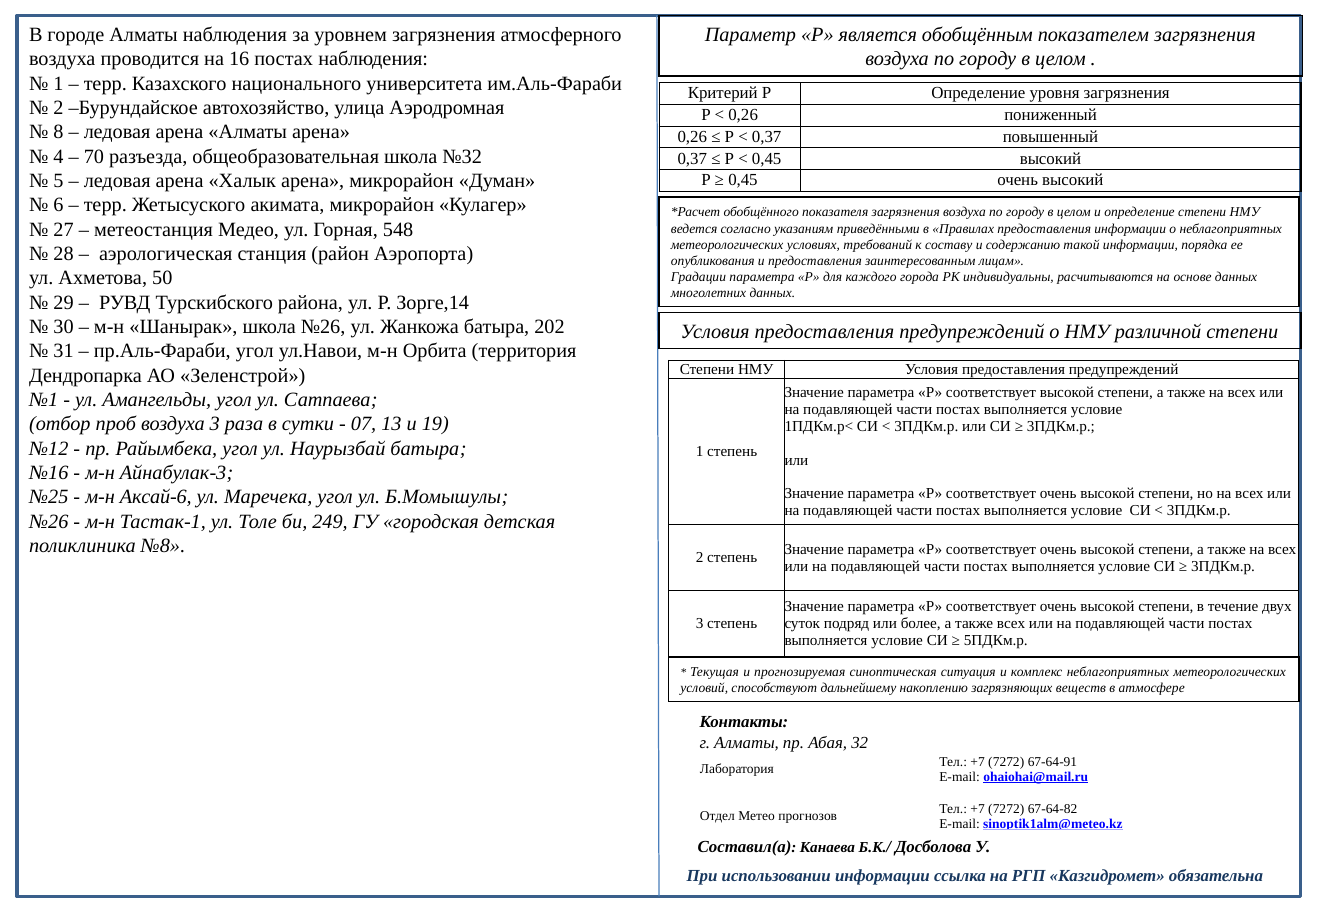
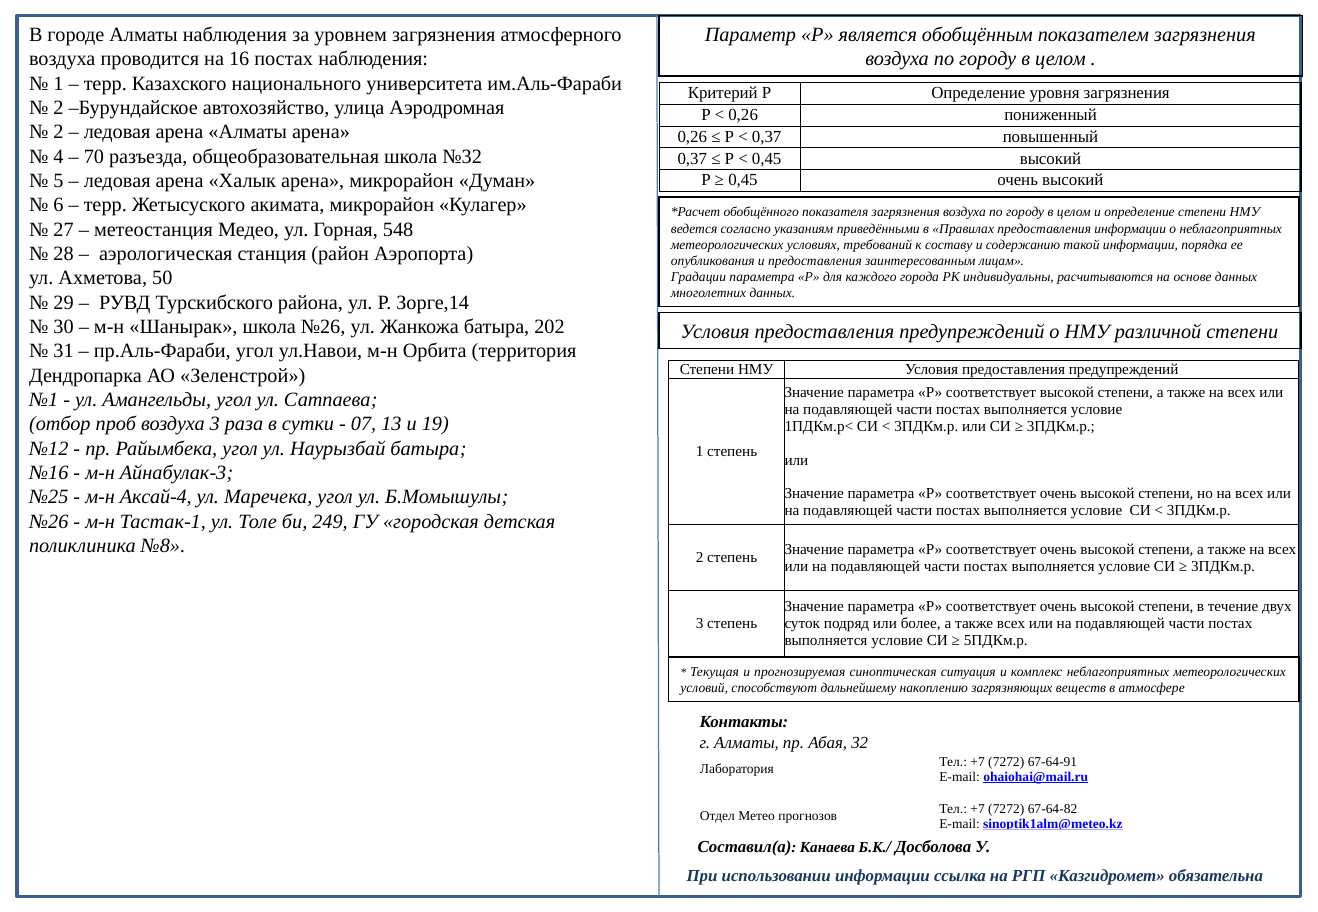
8 at (58, 132): 8 -> 2
Аксай-6: Аксай-6 -> Аксай-4
